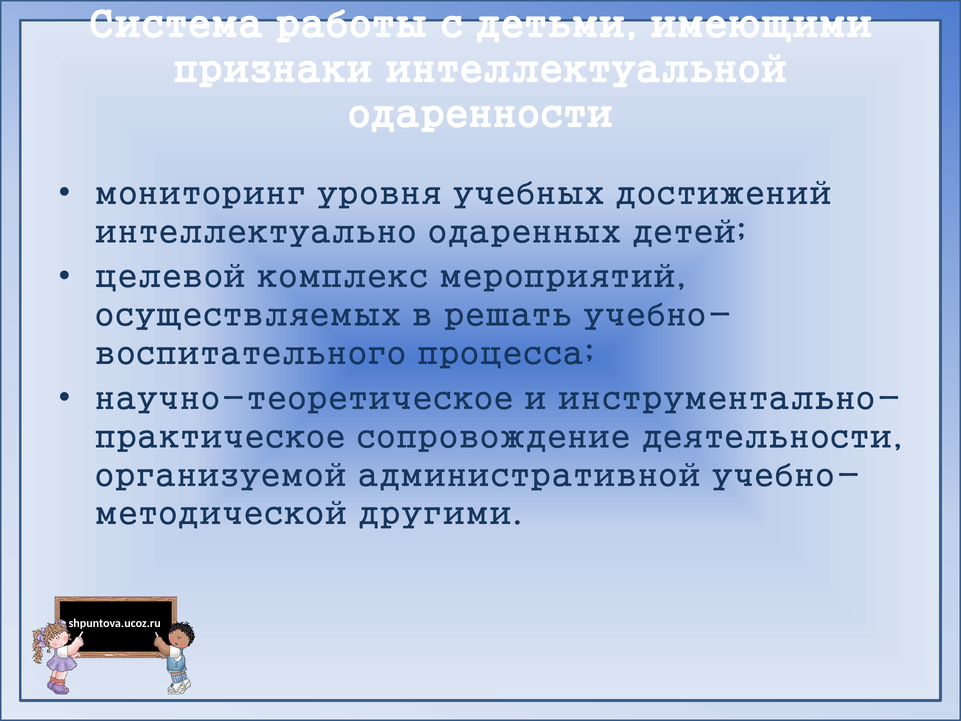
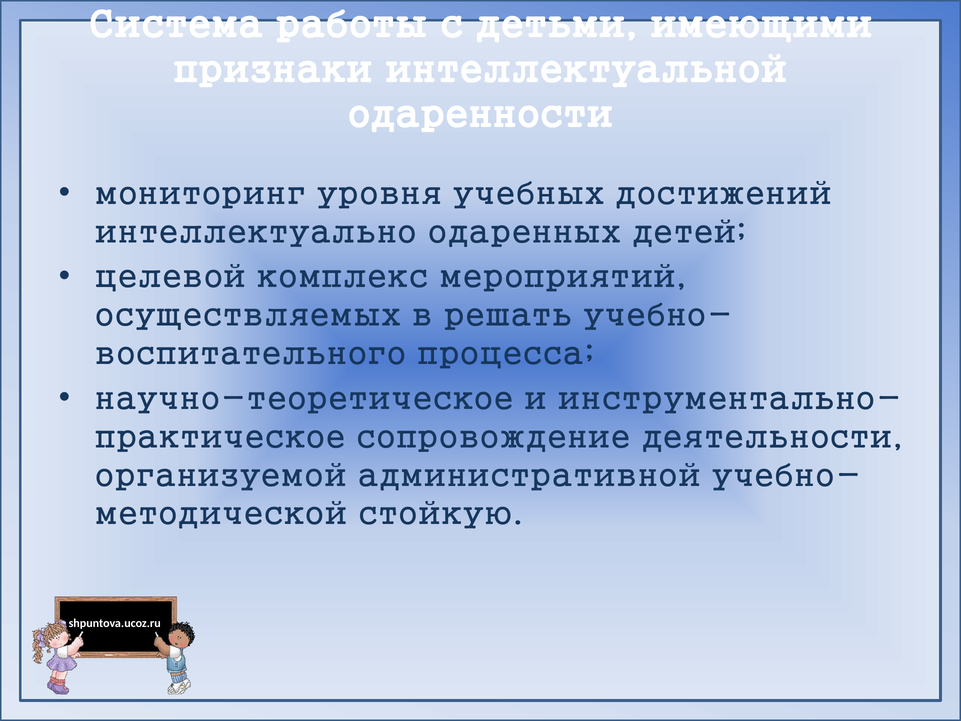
другими: другими -> стойкую
